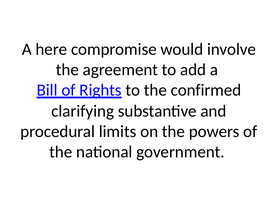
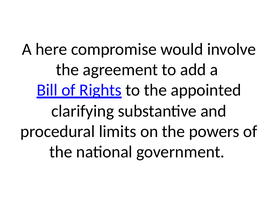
confirmed: confirmed -> appointed
